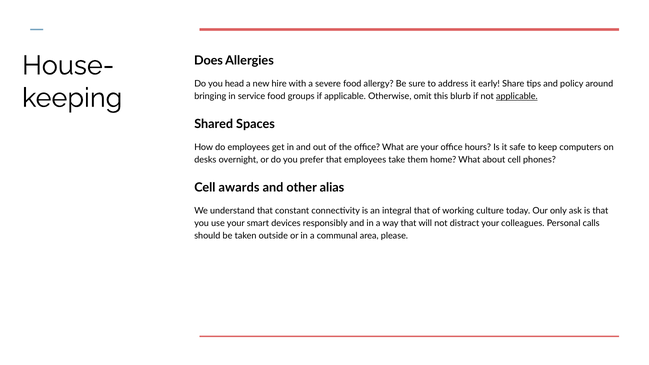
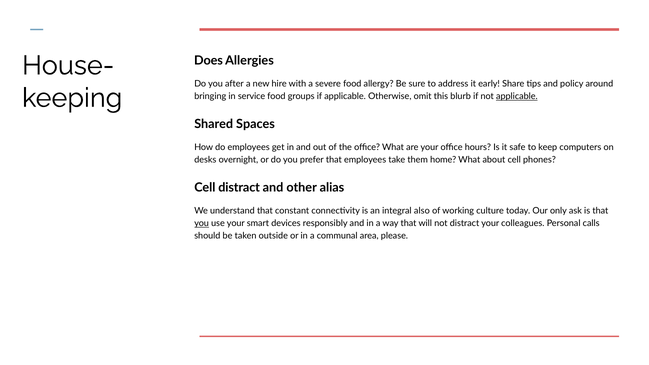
head: head -> after
Cell awards: awards -> distract
integral that: that -> also
you at (202, 223) underline: none -> present
